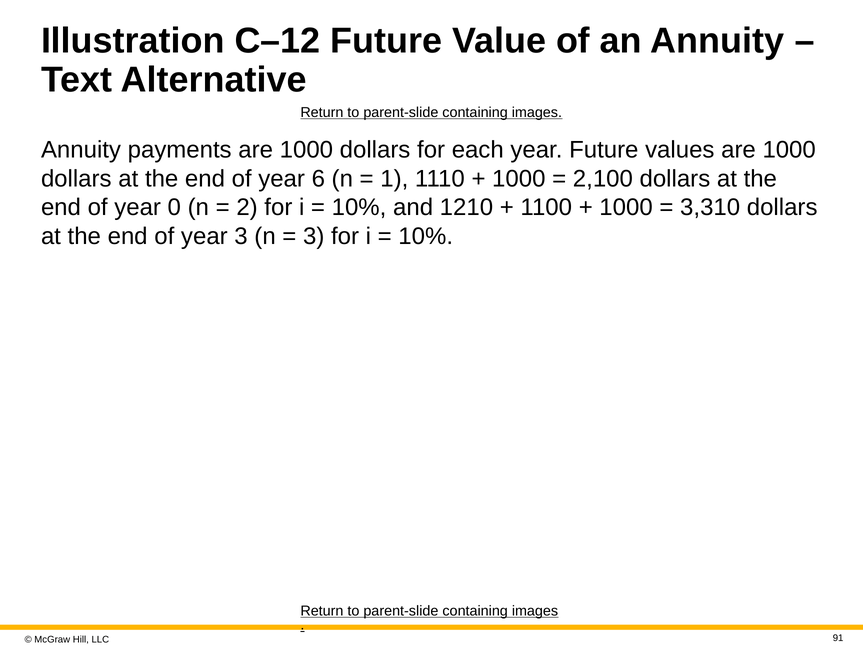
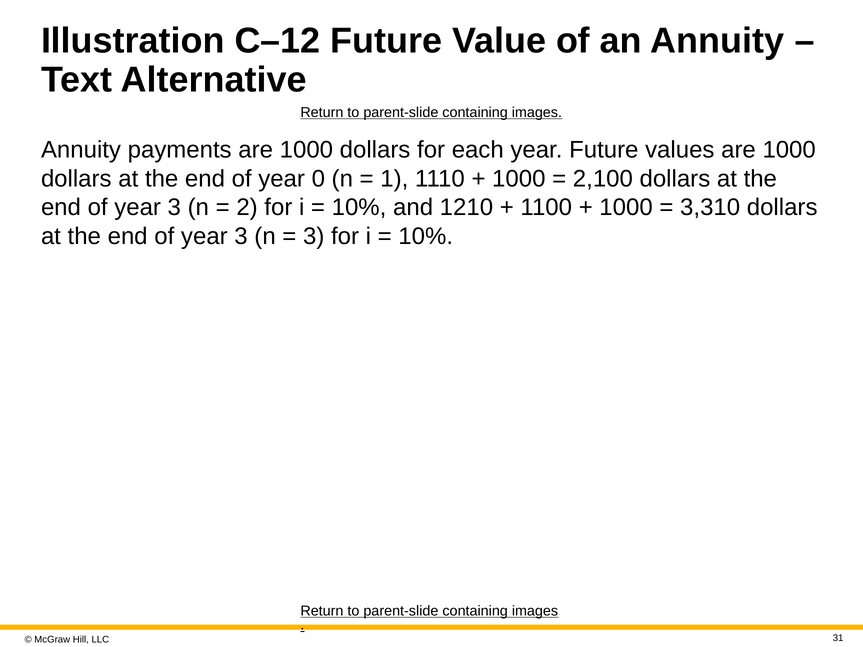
6: 6 -> 0
0 at (174, 207): 0 -> 3
91: 91 -> 31
